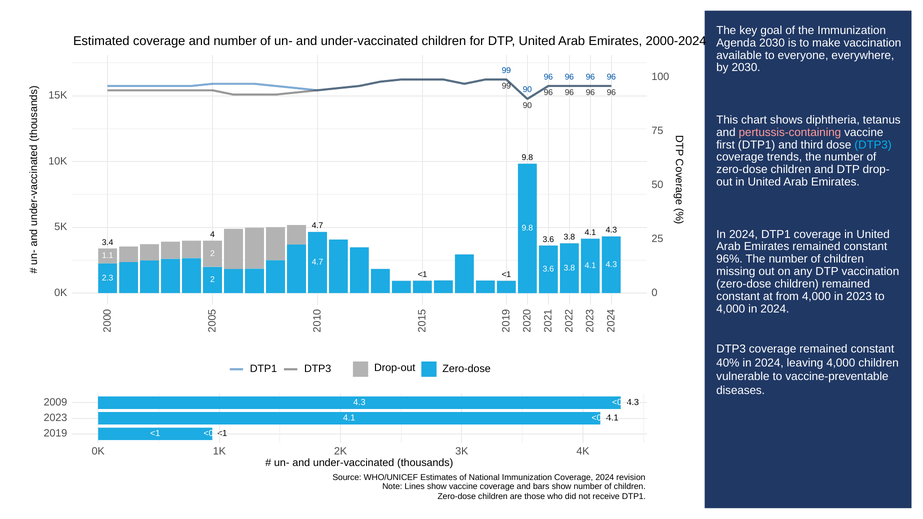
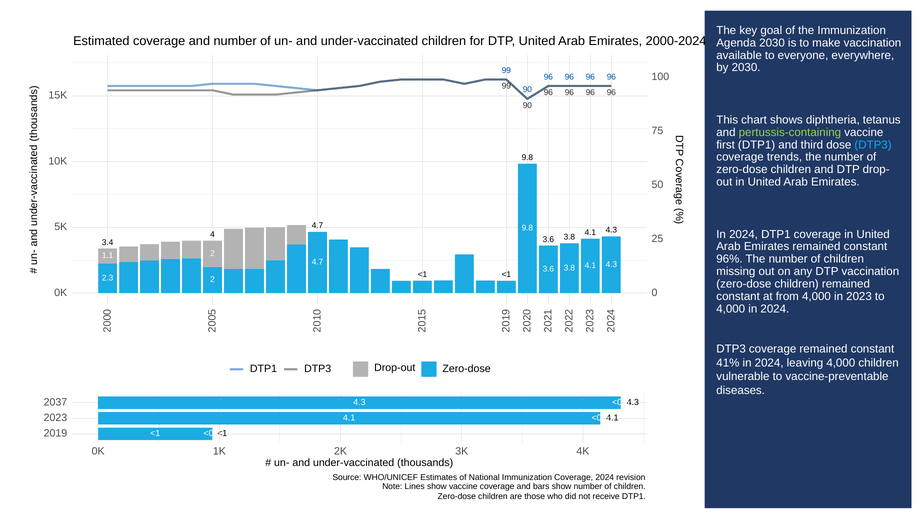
pertussis-containing colour: pink -> light green
40%: 40% -> 41%
2009: 2009 -> 2037
